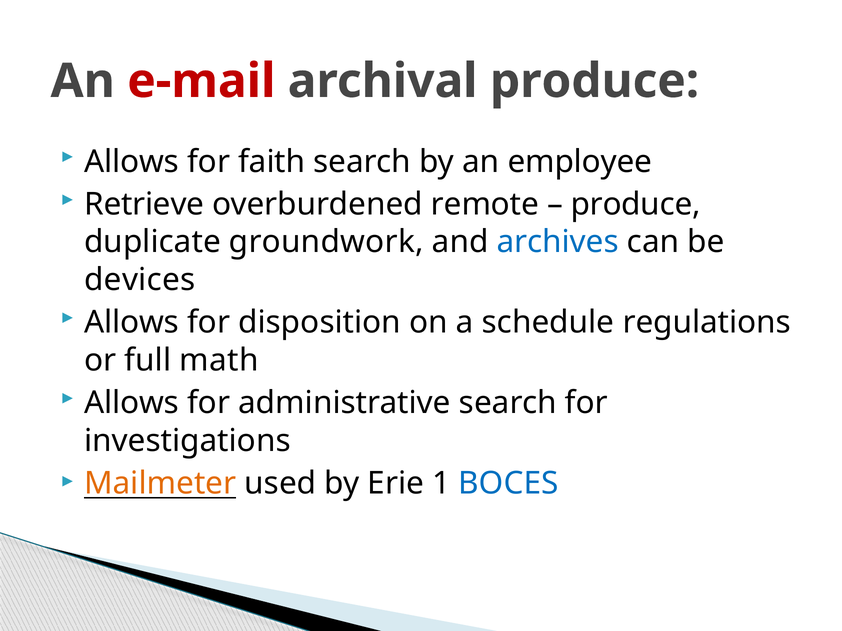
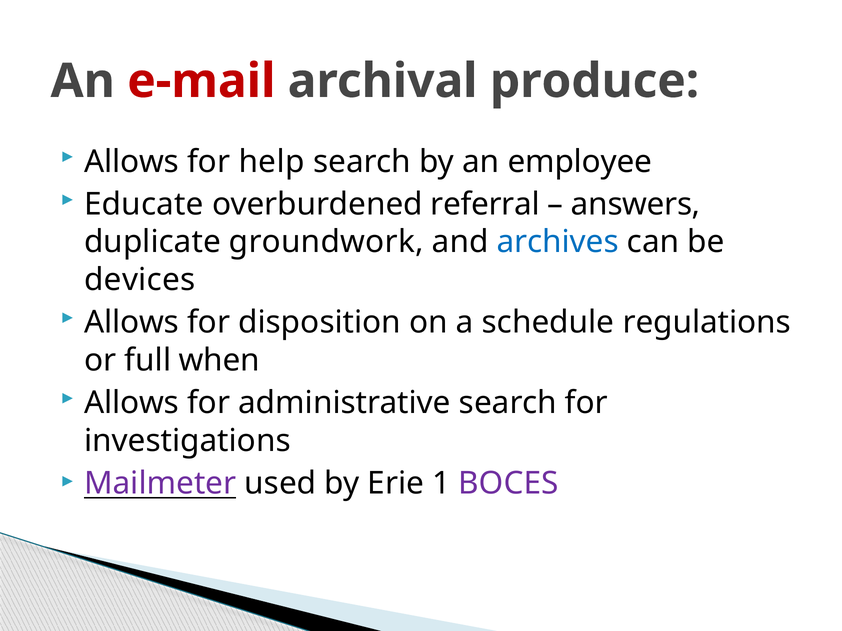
faith: faith -> help
Retrieve: Retrieve -> Educate
remote: remote -> referral
produce at (636, 204): produce -> answers
math: math -> when
Mailmeter colour: orange -> purple
BOCES colour: blue -> purple
